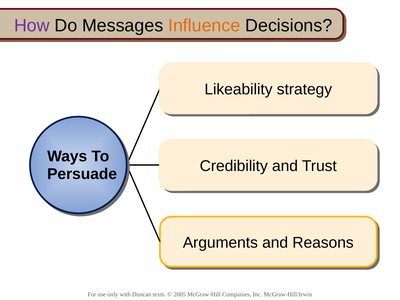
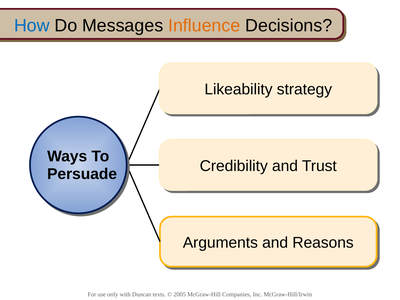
How colour: purple -> blue
